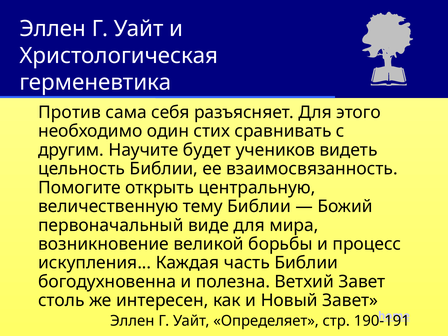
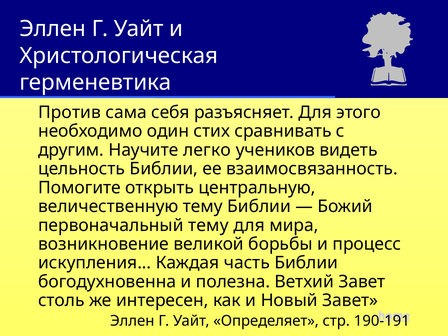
будет: будет -> легко
первоначальный виде: виде -> тему
